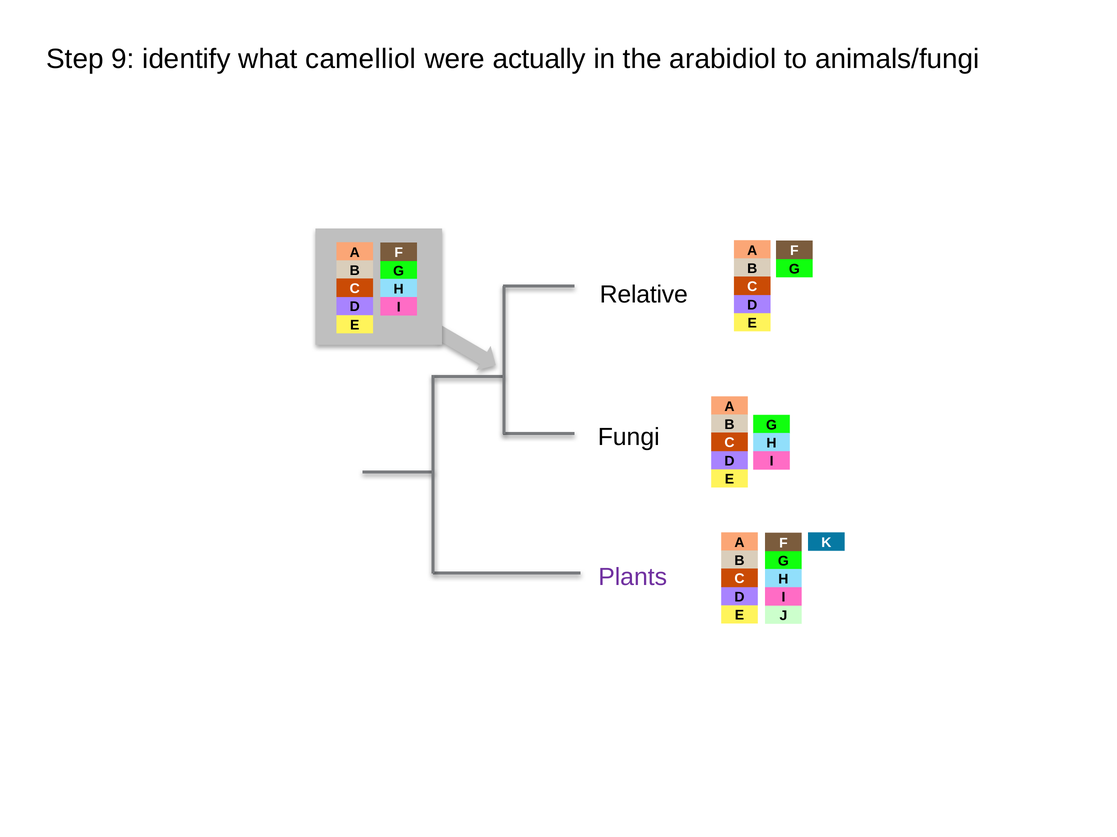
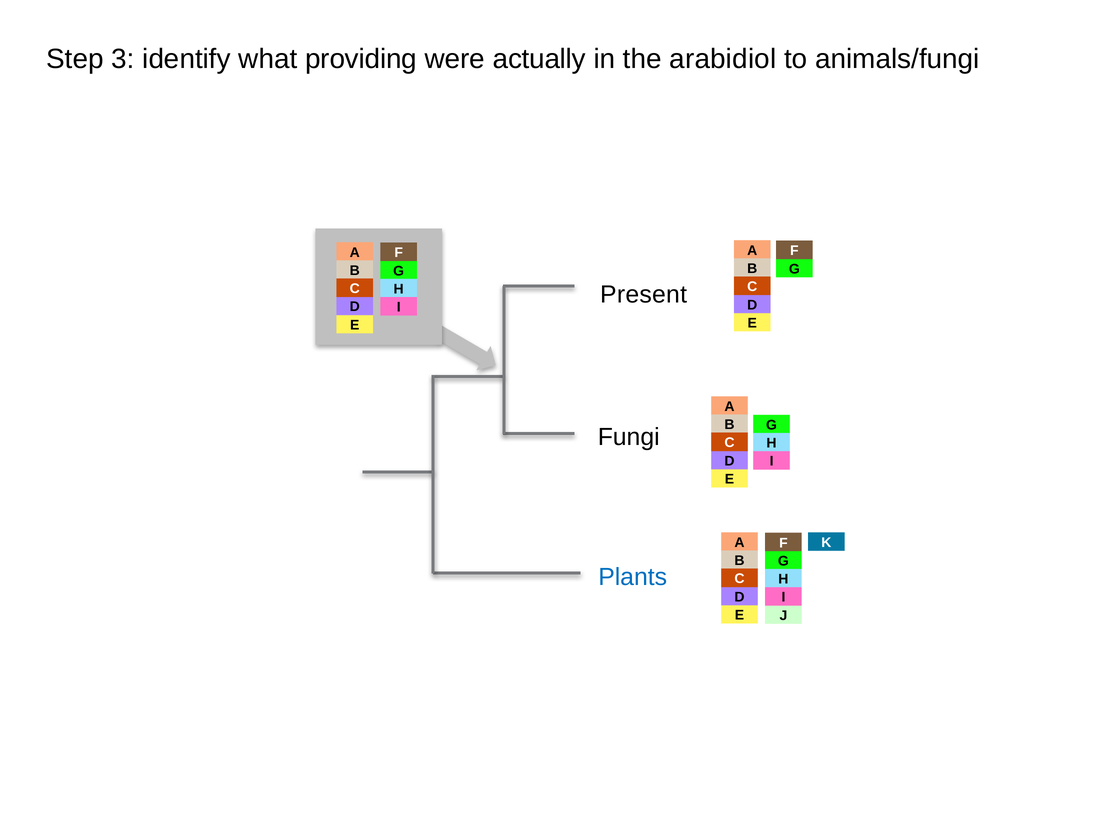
9: 9 -> 3
camelliol: camelliol -> providing
Relative: Relative -> Present
Plants colour: purple -> blue
